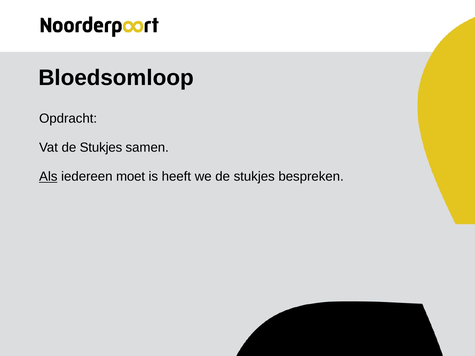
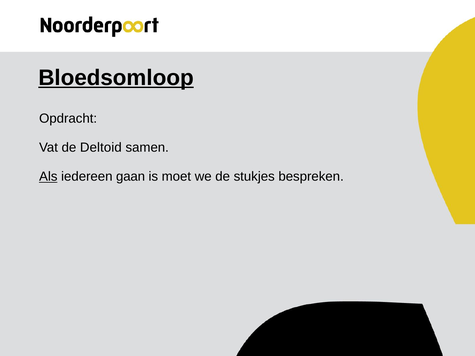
Bloedsomloop underline: none -> present
Vat de Stukjes: Stukjes -> Deltoid
moet: moet -> gaan
heeft: heeft -> moet
